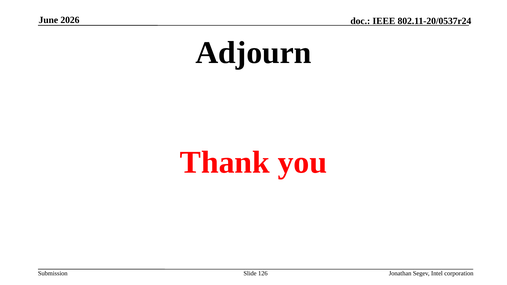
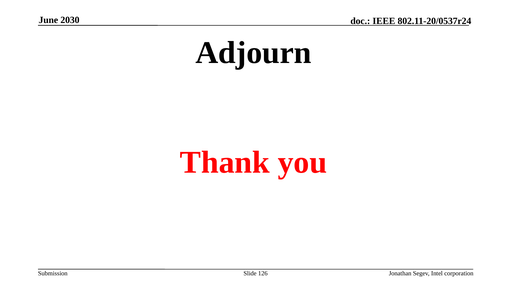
2026: 2026 -> 2030
